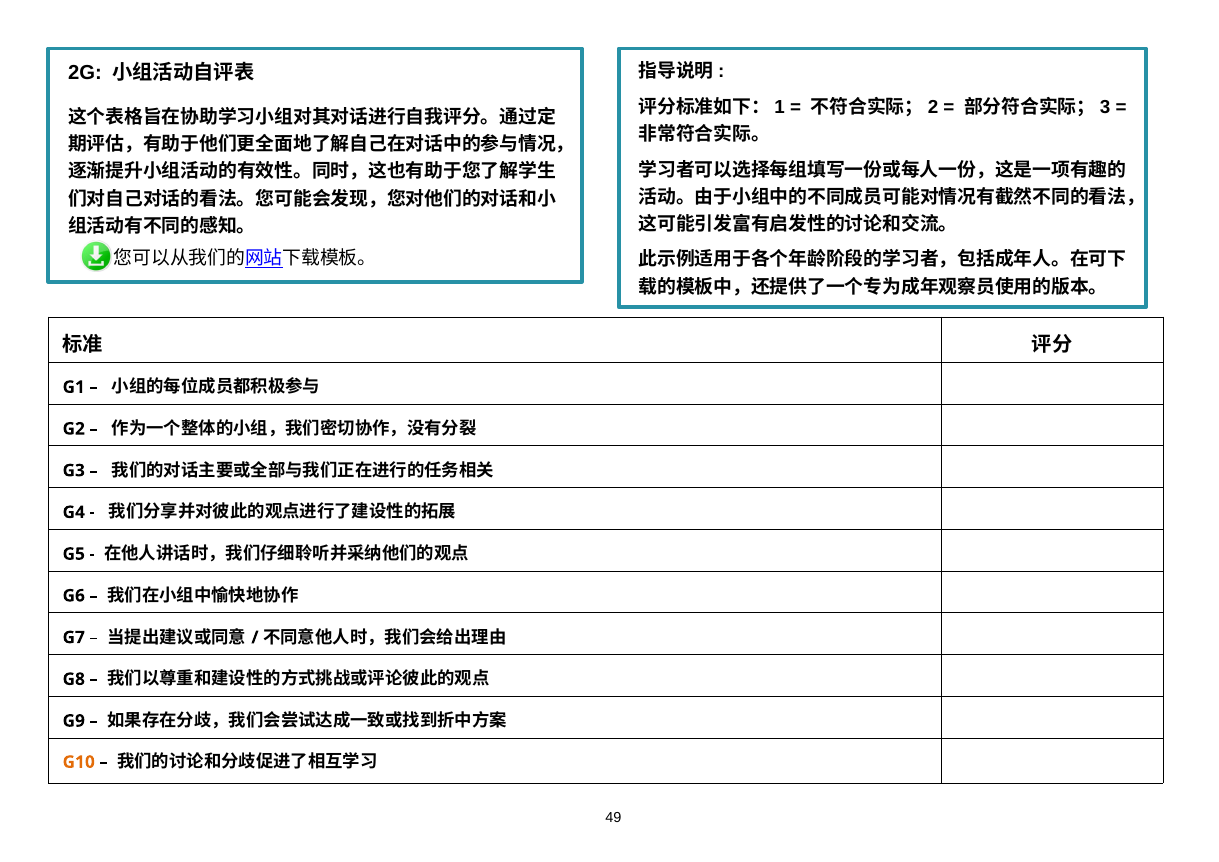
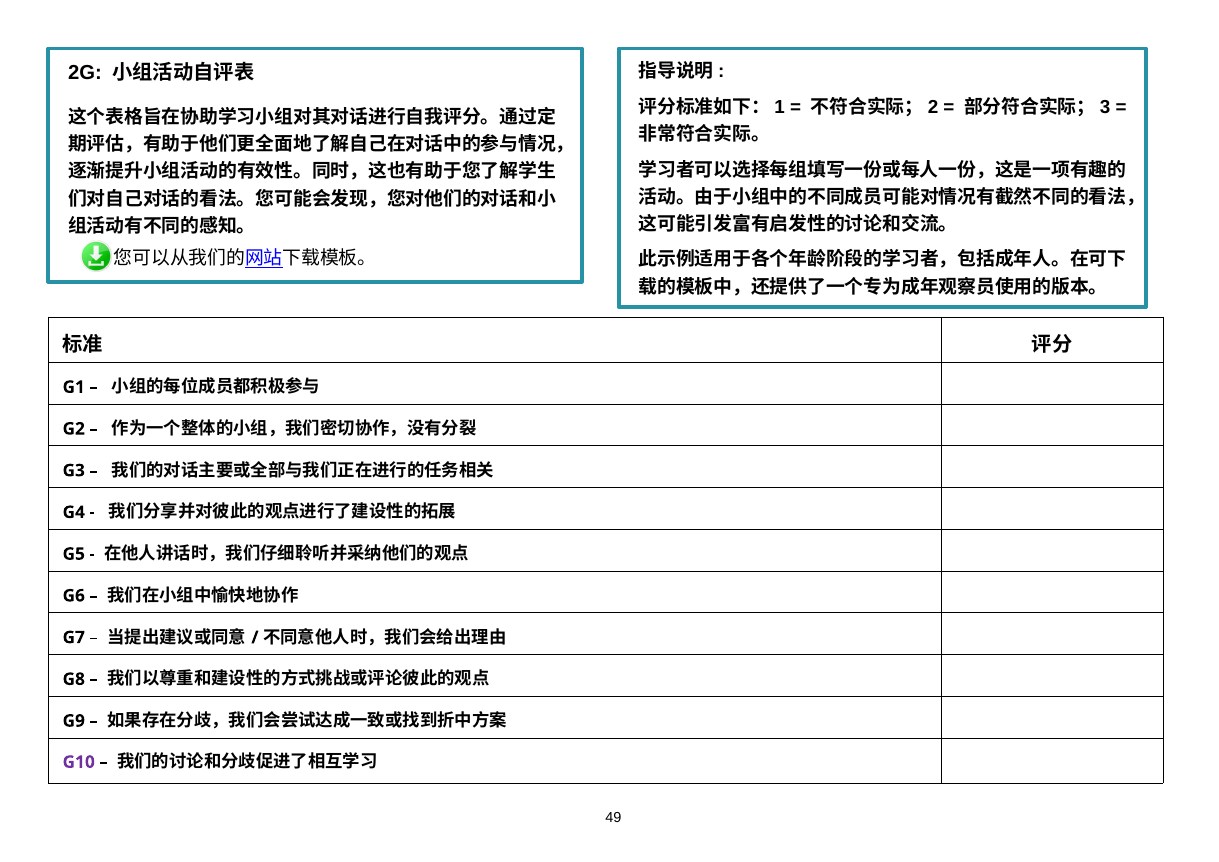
G10 colour: orange -> purple
